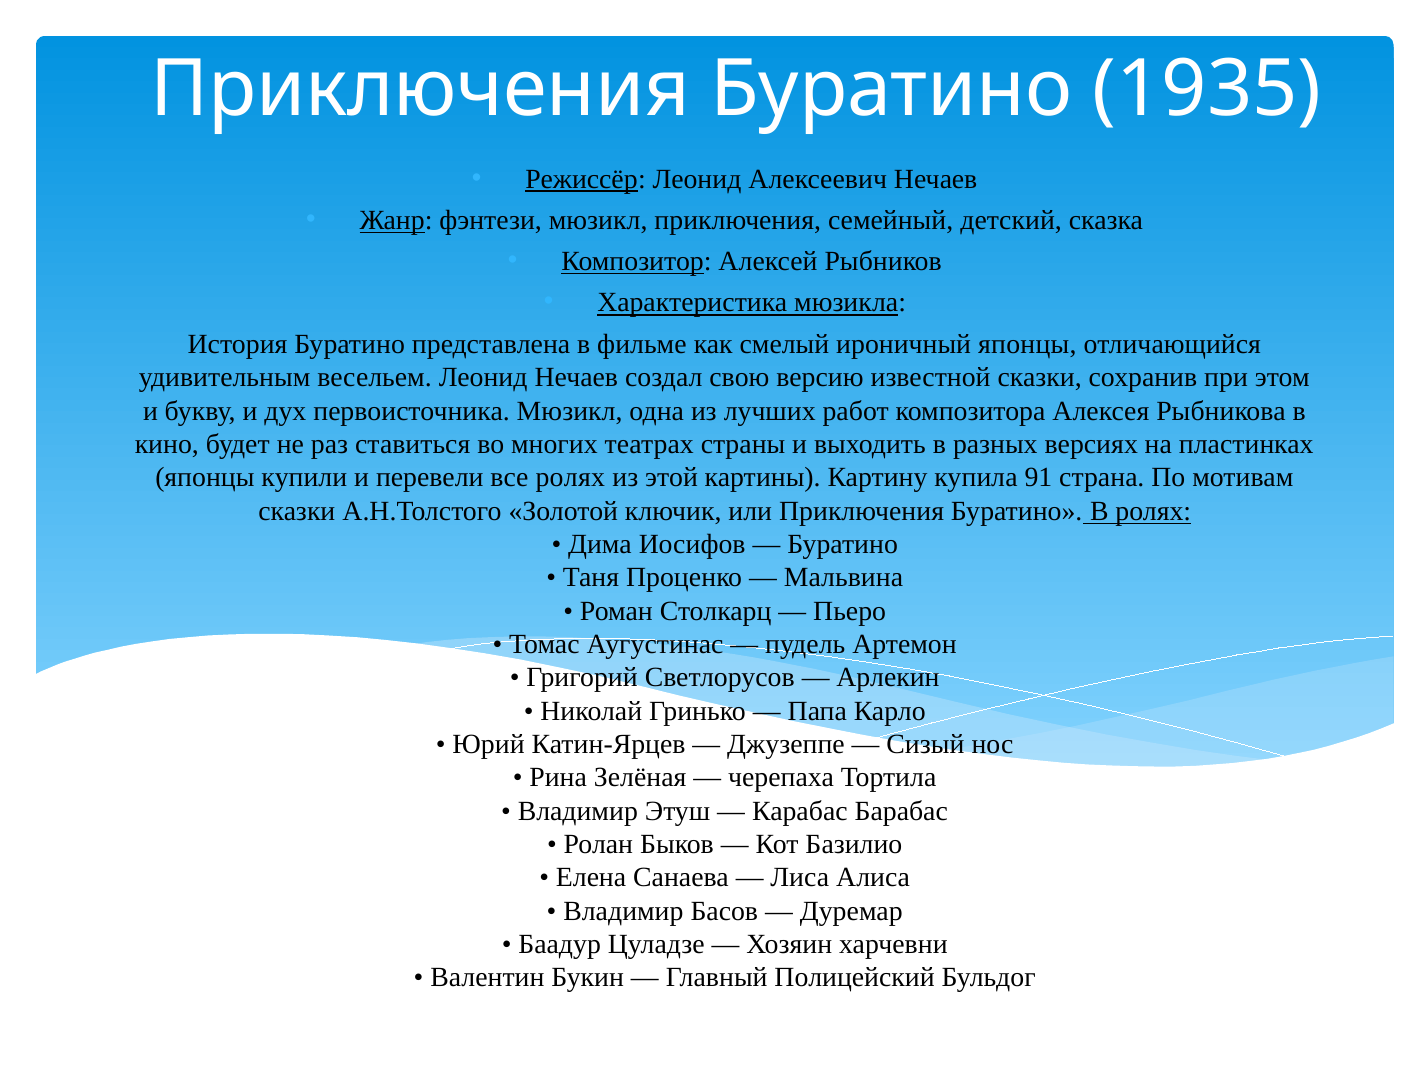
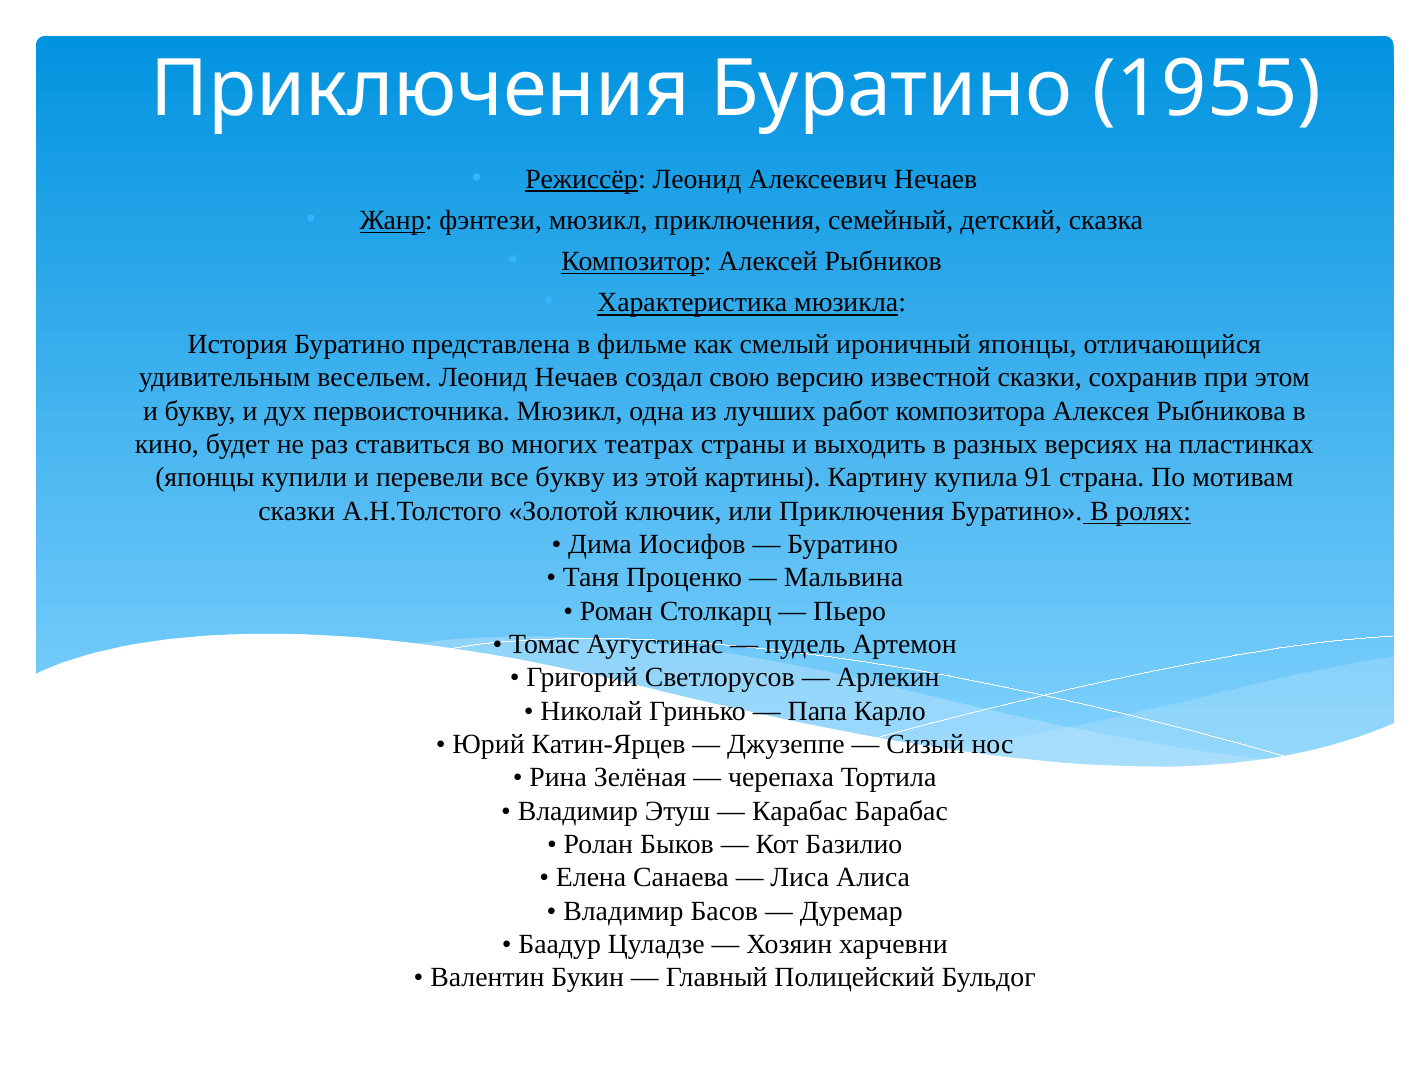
1935: 1935 -> 1955
все ролях: ролях -> букву
